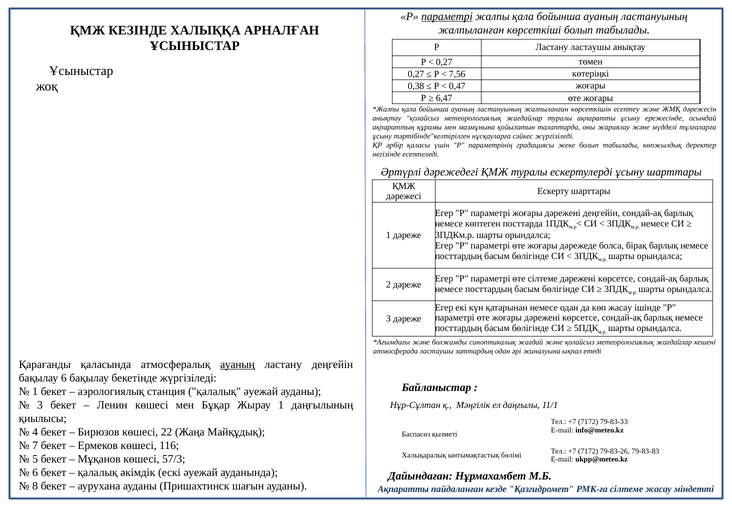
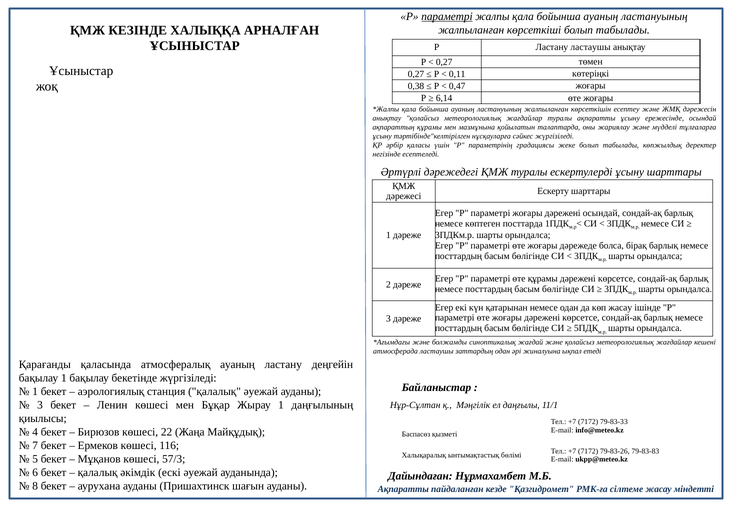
7,56: 7,56 -> 0,11
6,47: 6,47 -> 6,14
дәрежені деңгейін: деңгейін -> осындай
өте сілтеме: сілтеме -> құрамы
ауаның at (238, 364) underline: present -> none
бақылау 6: 6 -> 1
